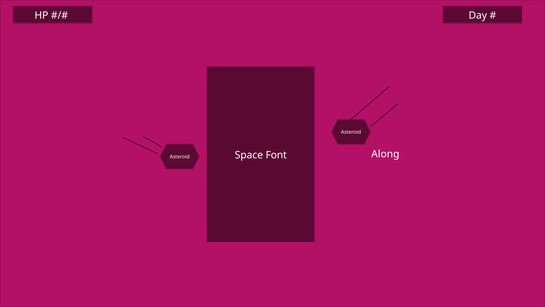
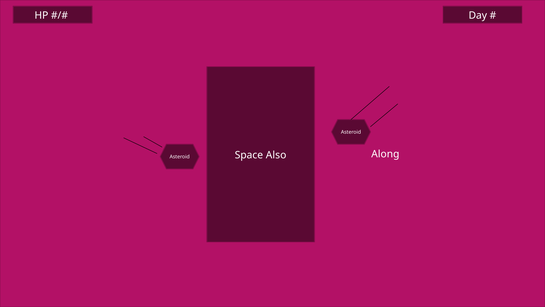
Font: Font -> Also
